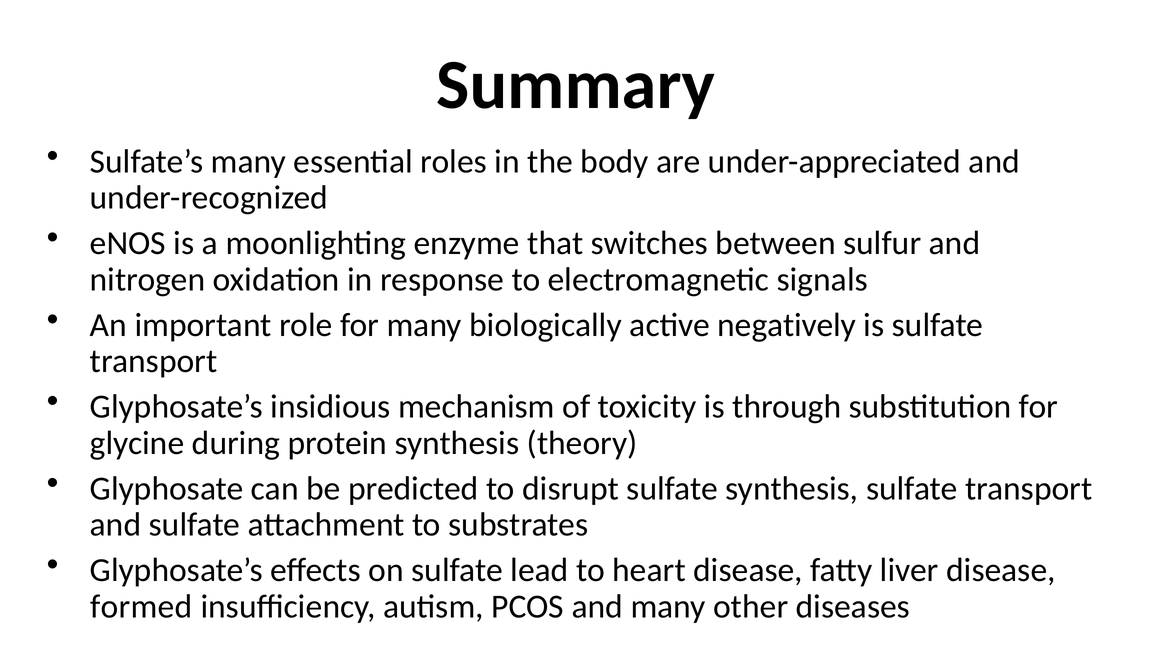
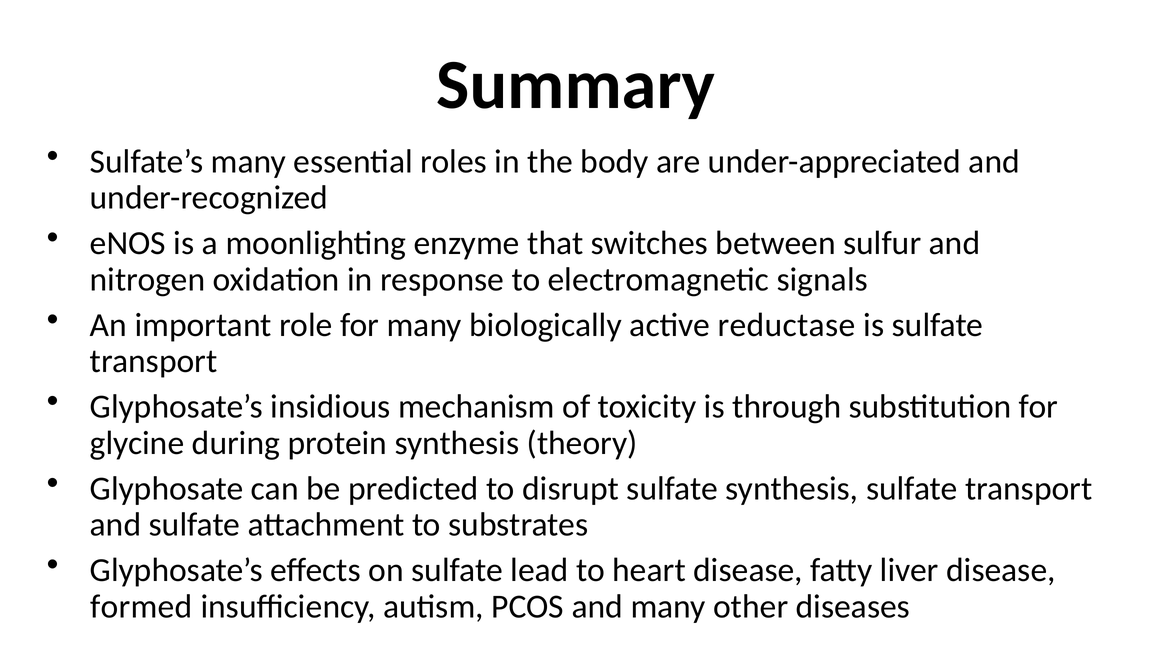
negatively: negatively -> reductase
